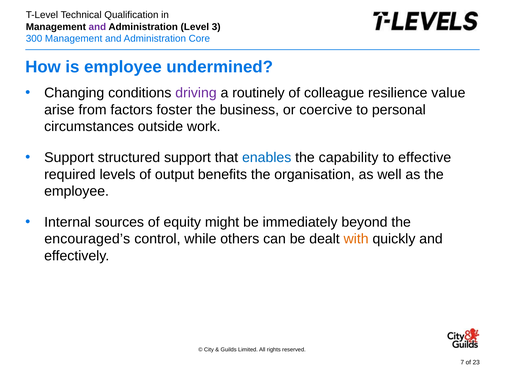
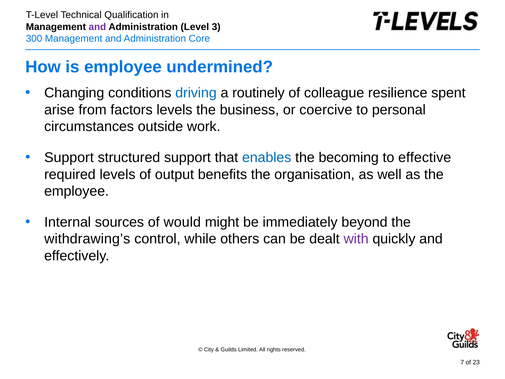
driving colour: purple -> blue
value: value -> spent
factors foster: foster -> levels
capability: capability -> becoming
equity: equity -> would
encouraged’s: encouraged’s -> withdrawing’s
with colour: orange -> purple
